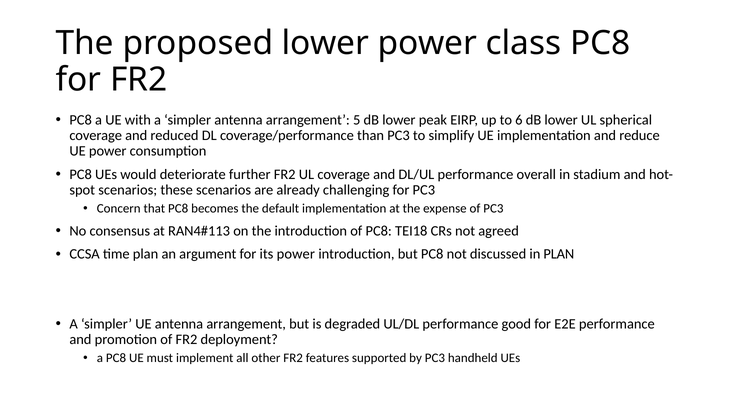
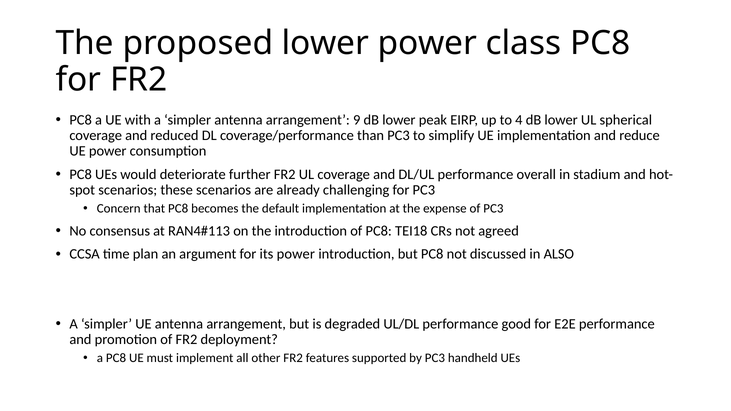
5: 5 -> 9
6: 6 -> 4
in PLAN: PLAN -> ALSO
